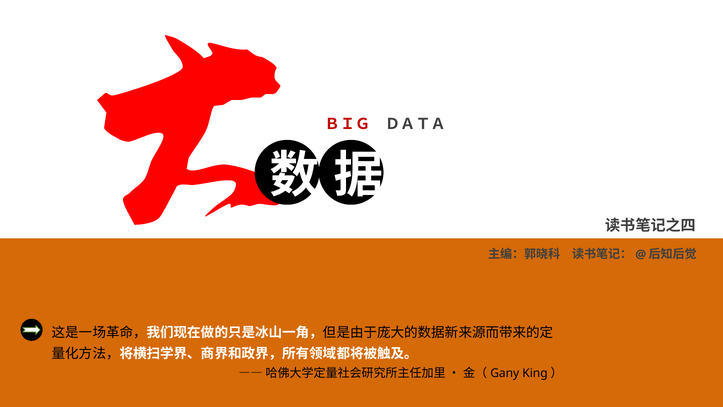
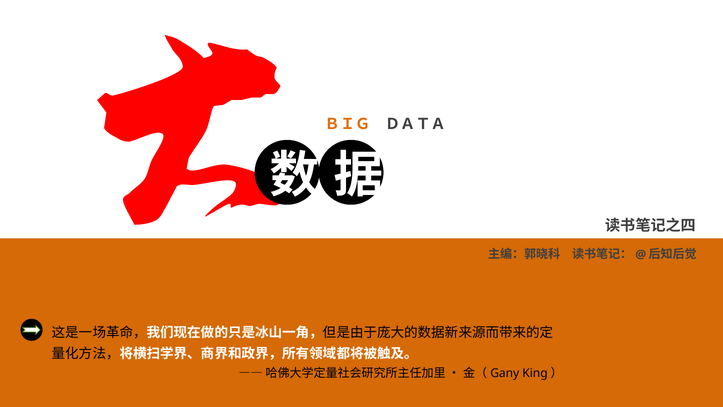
ＢＩＧ colour: red -> orange
